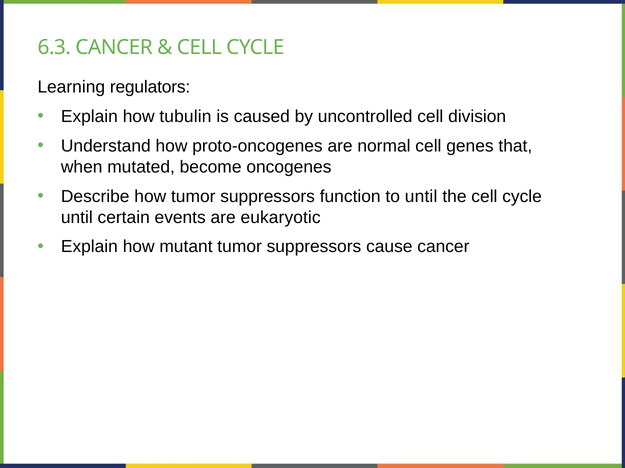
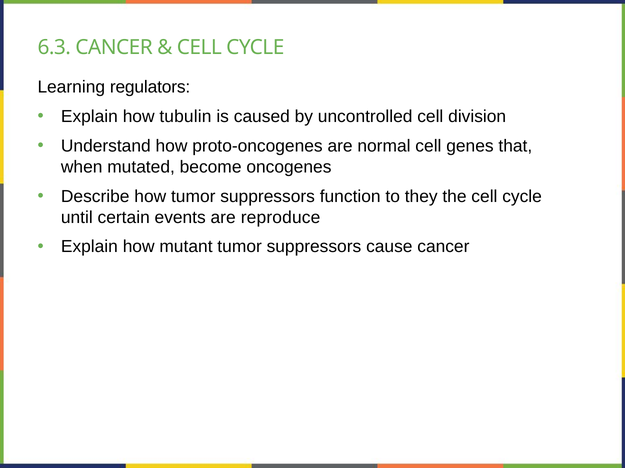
to until: until -> they
eukaryotic: eukaryotic -> reproduce
